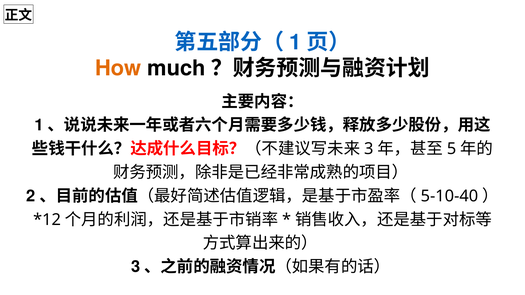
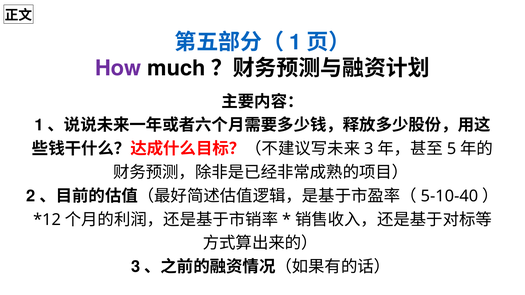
How colour: orange -> purple
